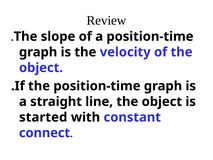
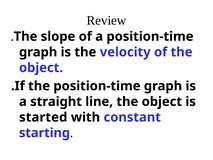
connect: connect -> starting
